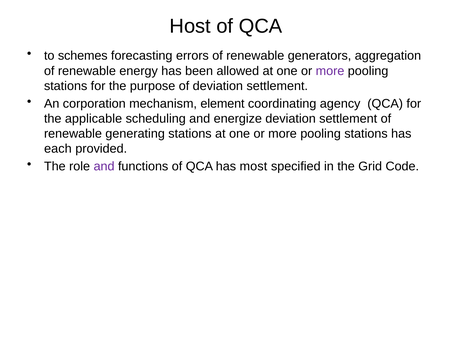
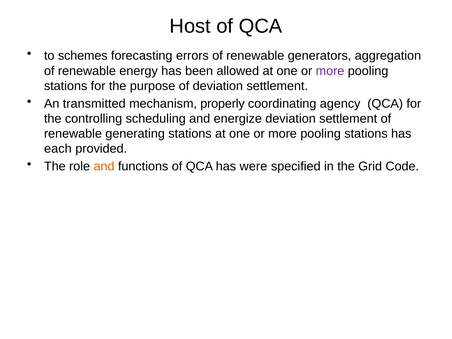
corporation: corporation -> transmitted
element: element -> properly
applicable: applicable -> controlling
and at (104, 166) colour: purple -> orange
most: most -> were
